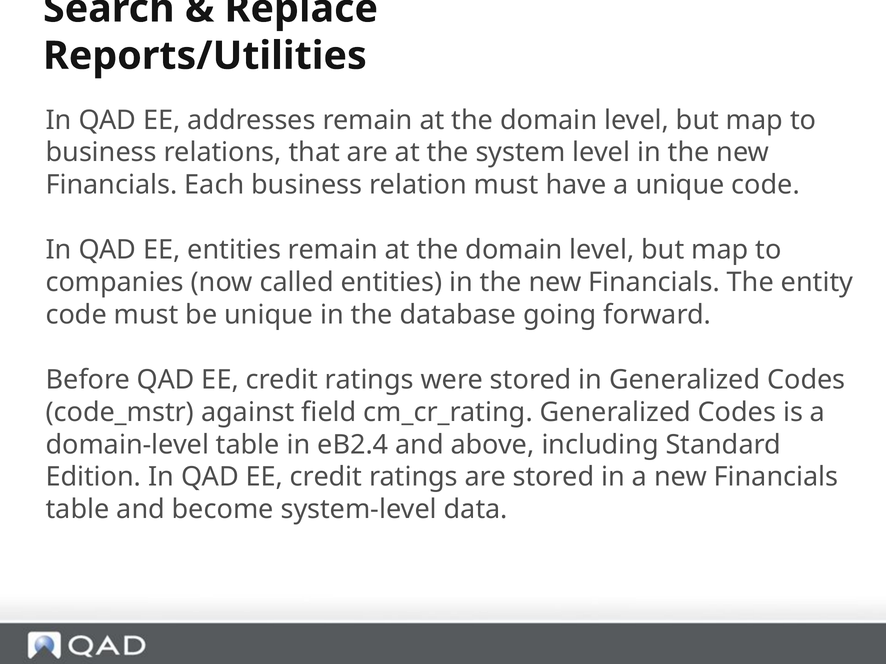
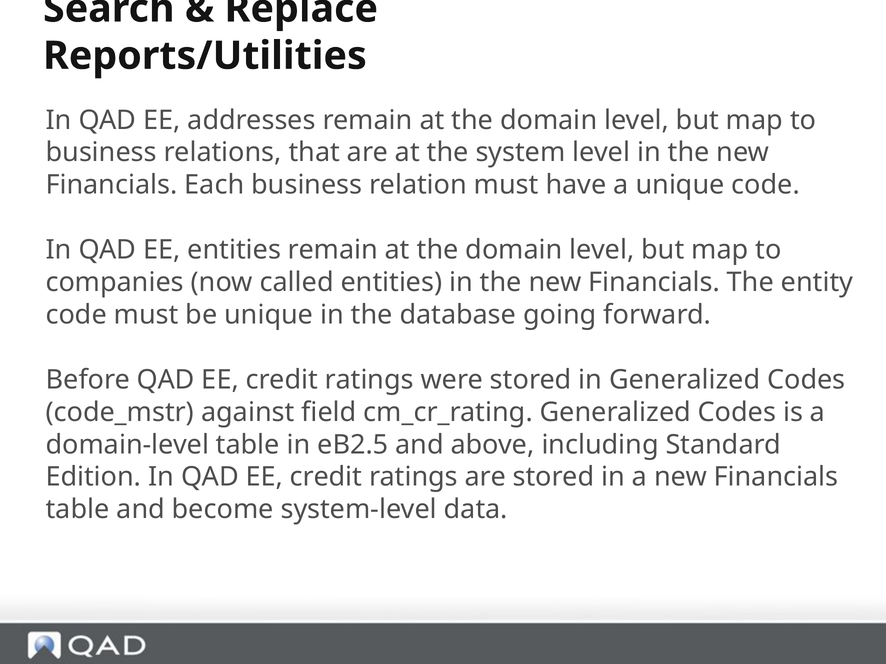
eB2.4: eB2.4 -> eB2.5
